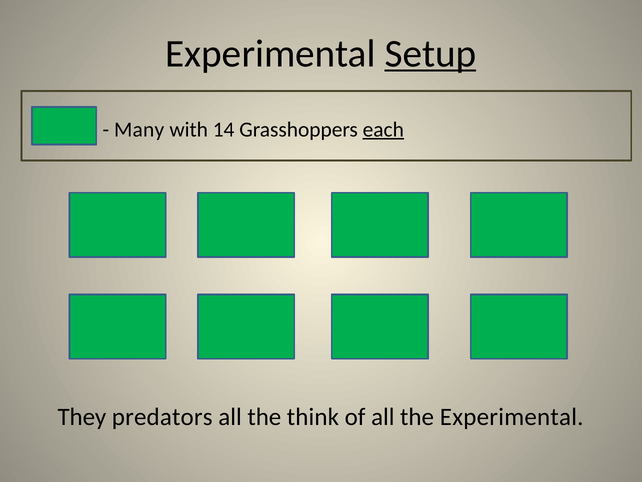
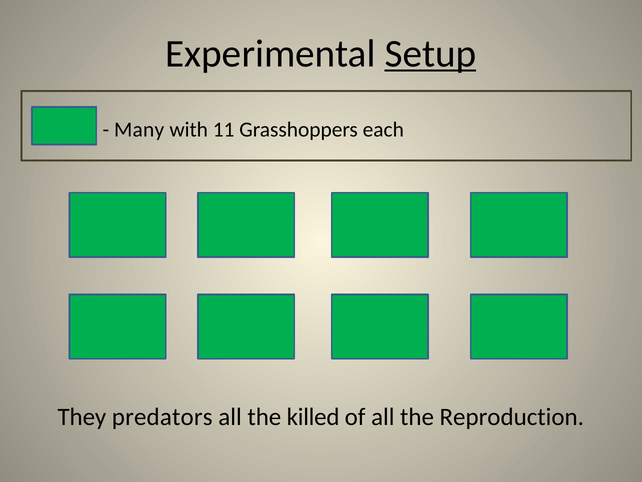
14: 14 -> 11
each underline: present -> none
think: think -> killed
the Experimental: Experimental -> Reproduction
